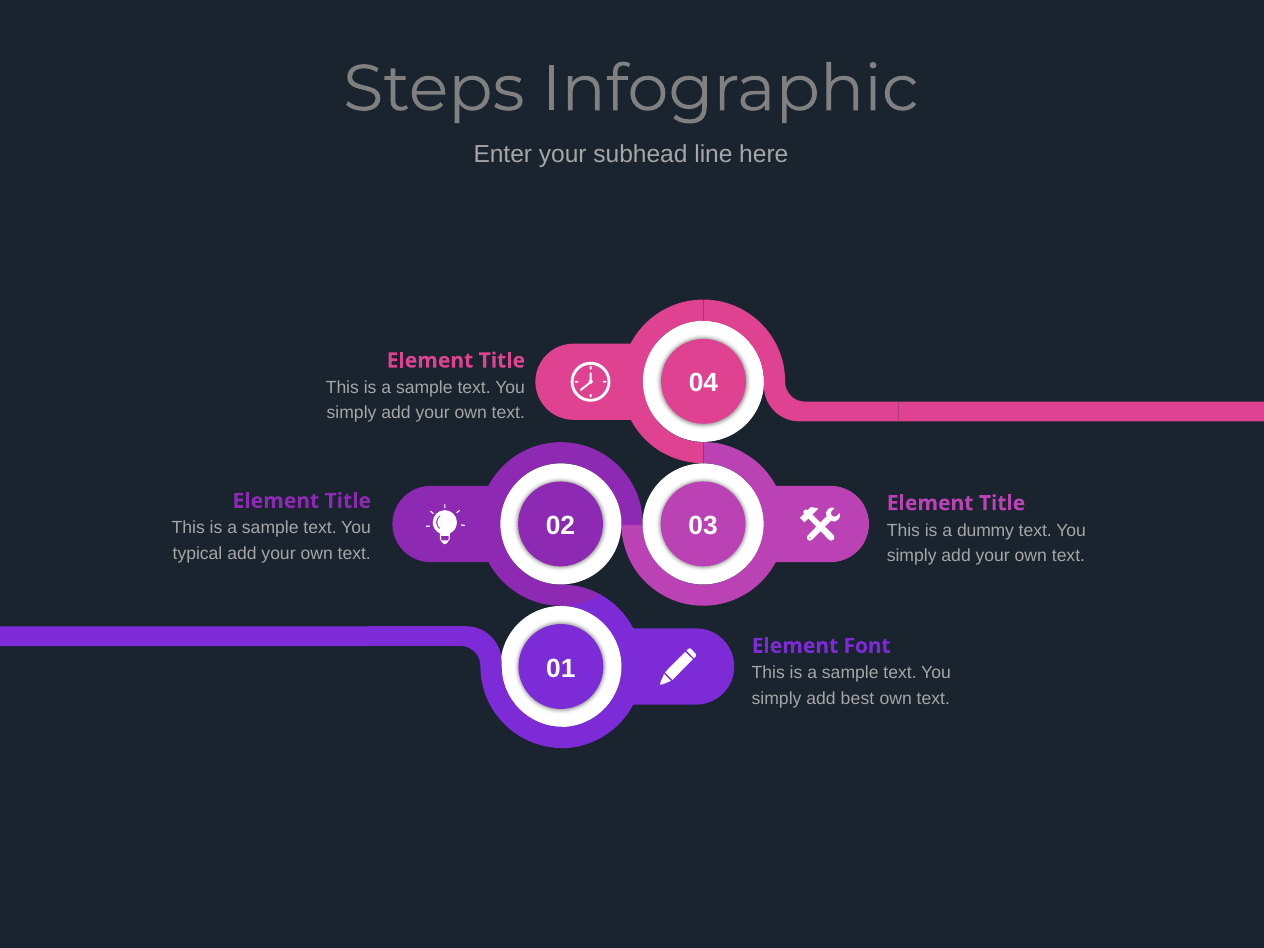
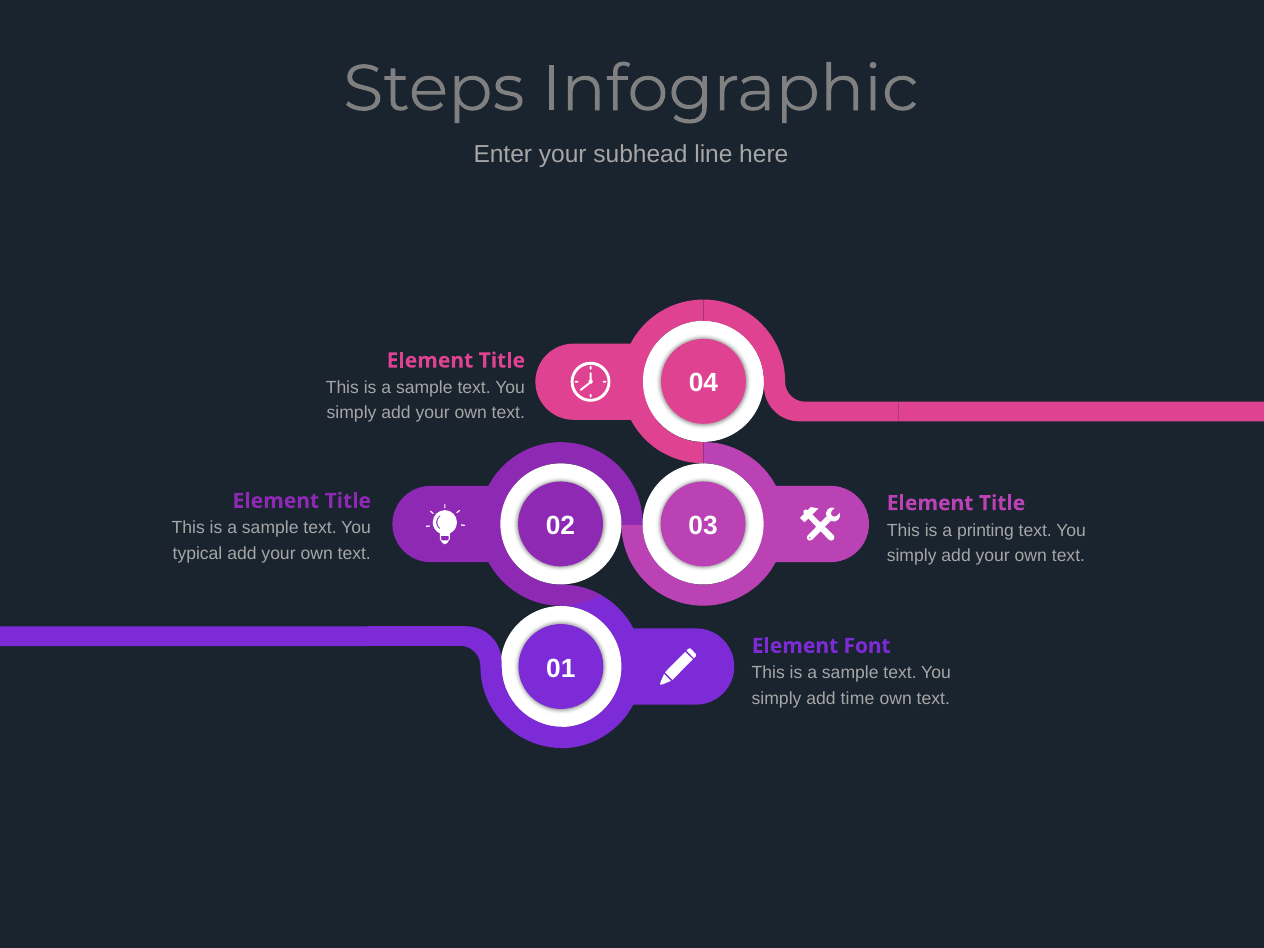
dummy: dummy -> printing
best: best -> time
